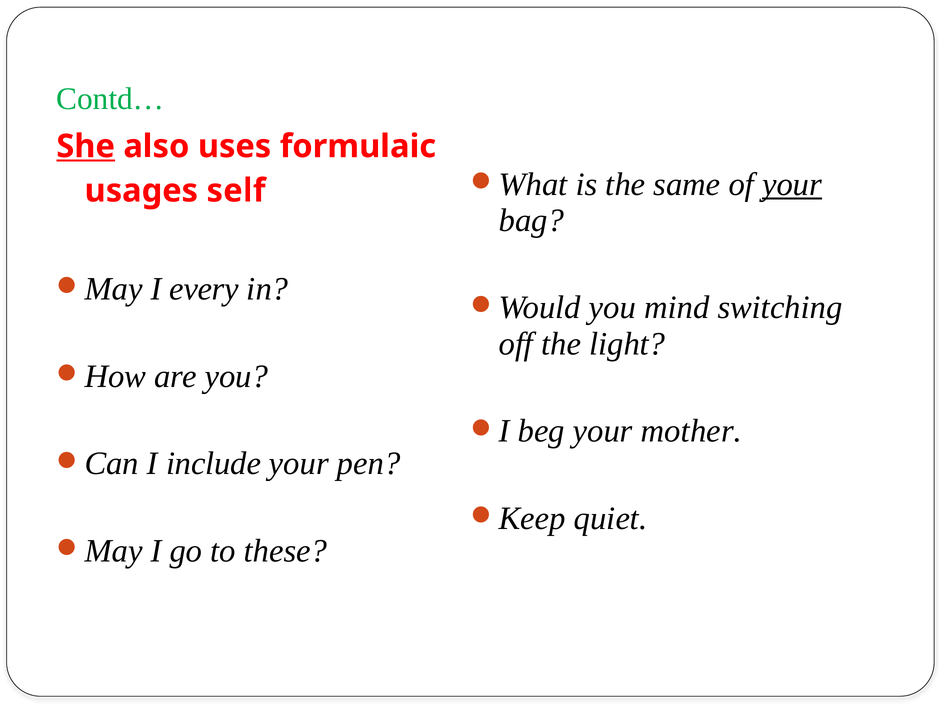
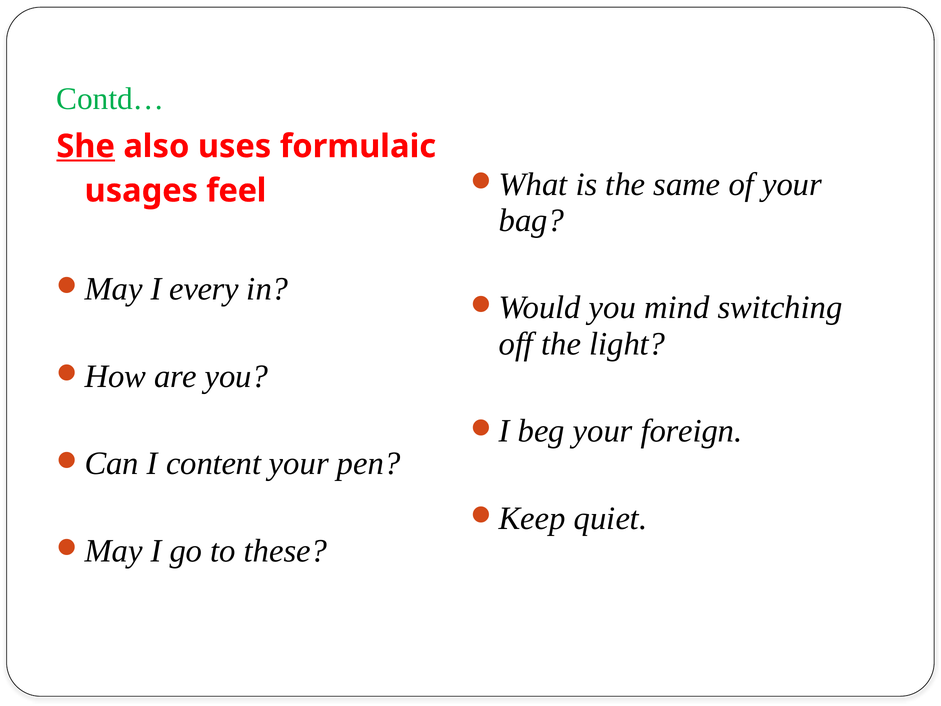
your at (792, 184) underline: present -> none
self: self -> feel
mother: mother -> foreign
include: include -> content
